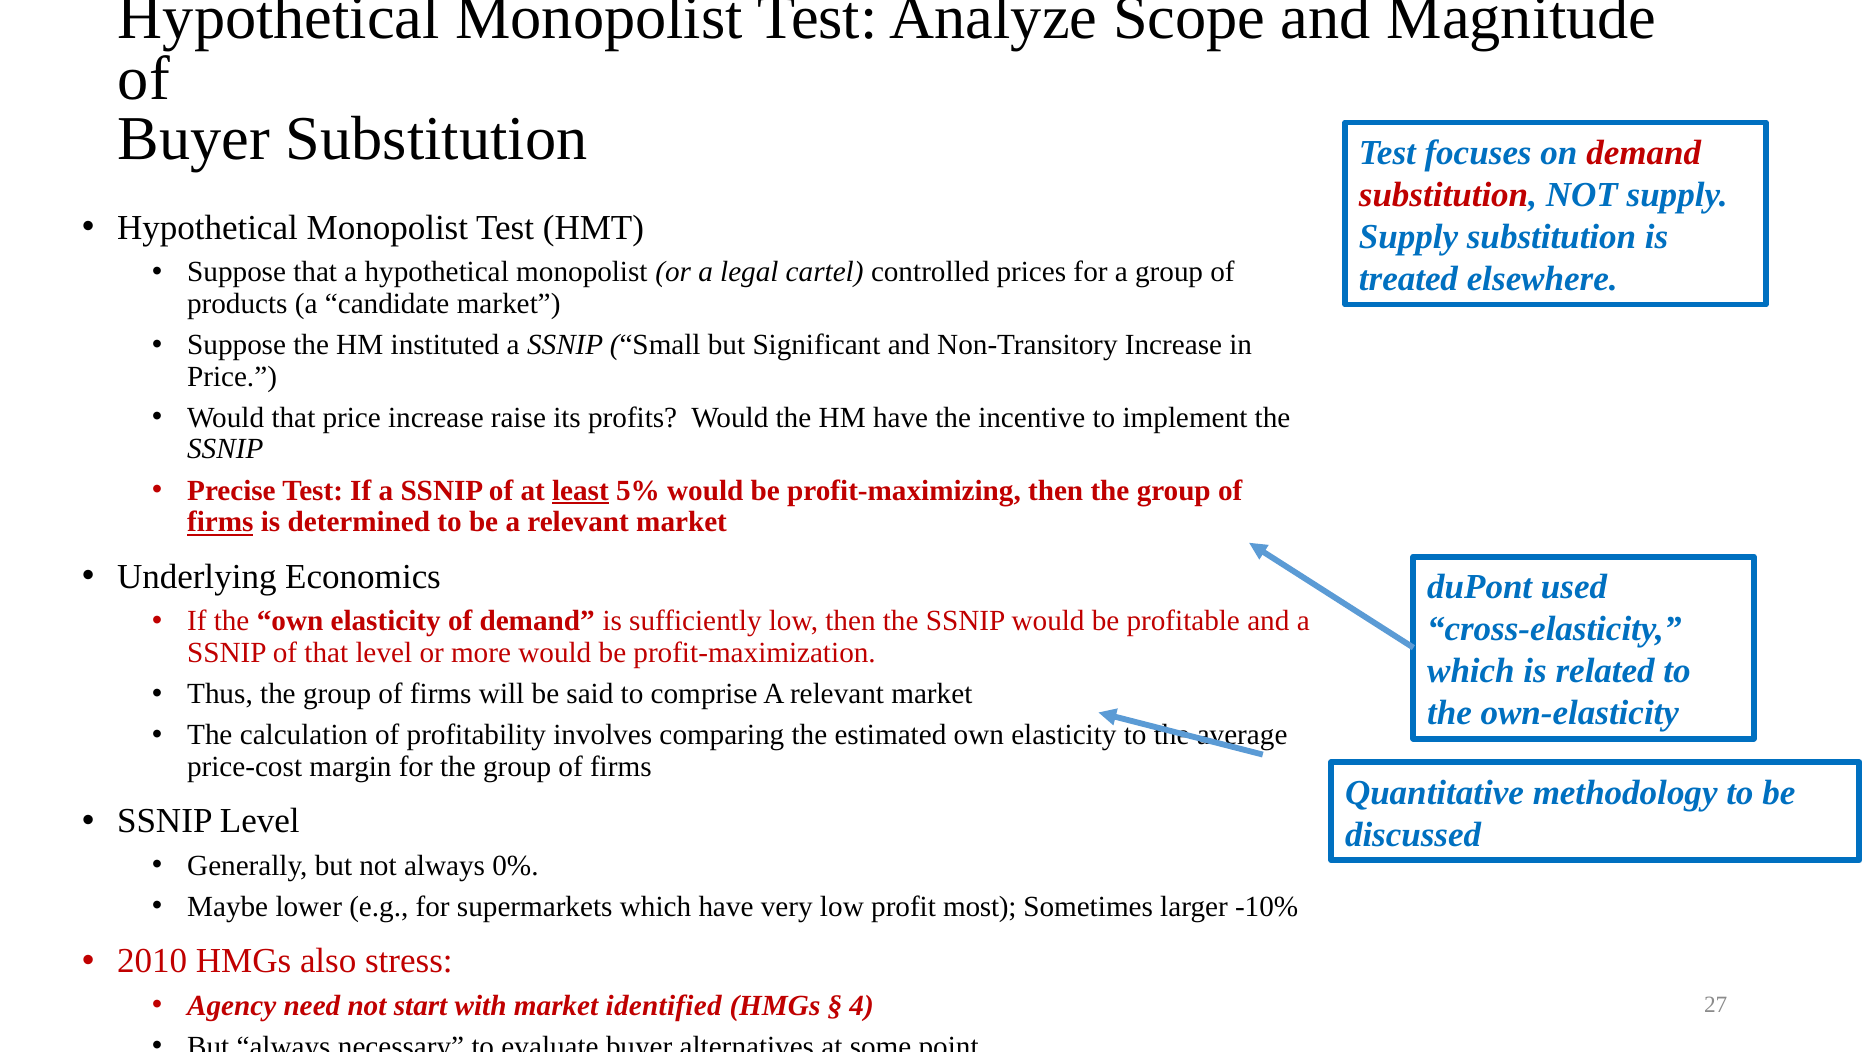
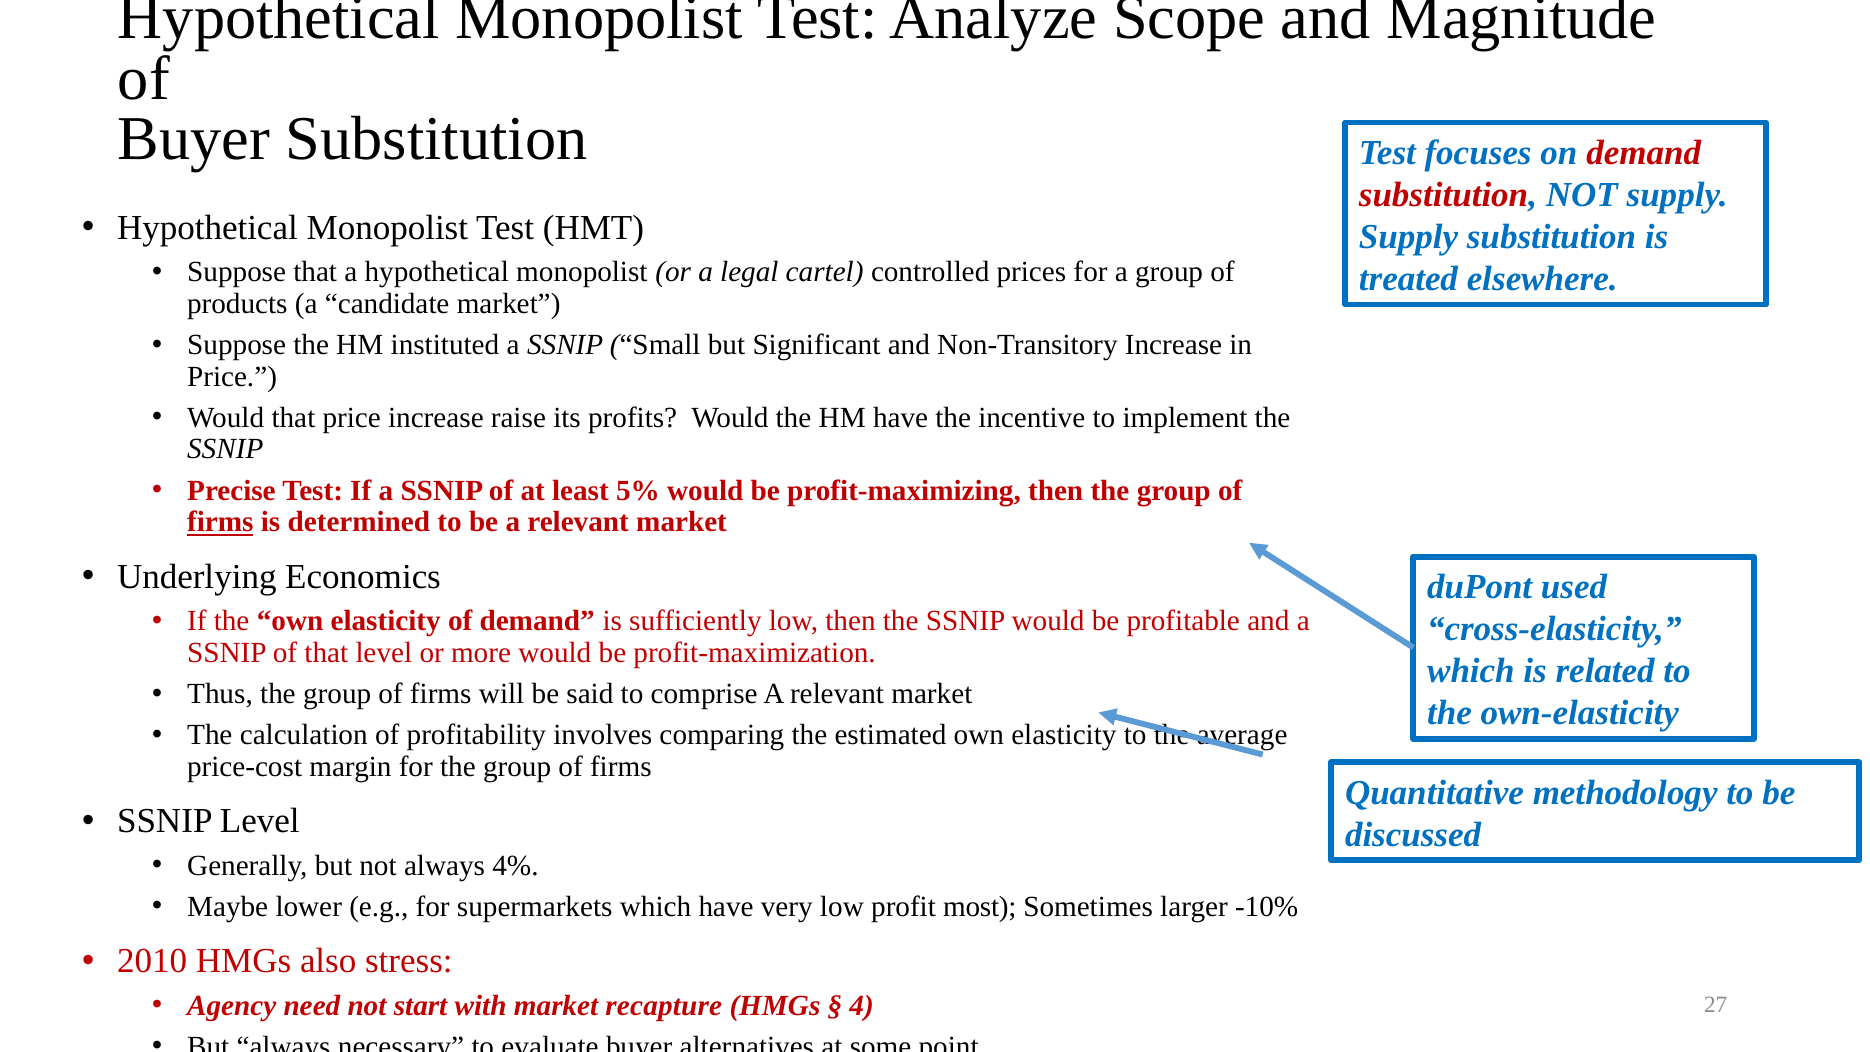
least underline: present -> none
0%: 0% -> 4%
identified: identified -> recapture
